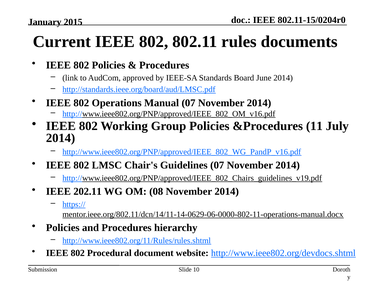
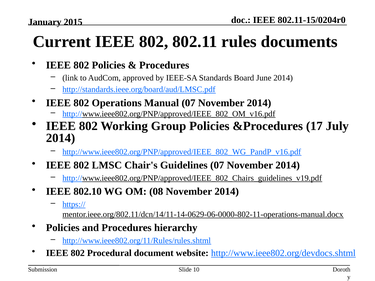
11: 11 -> 17
202.11: 202.11 -> 802.10
